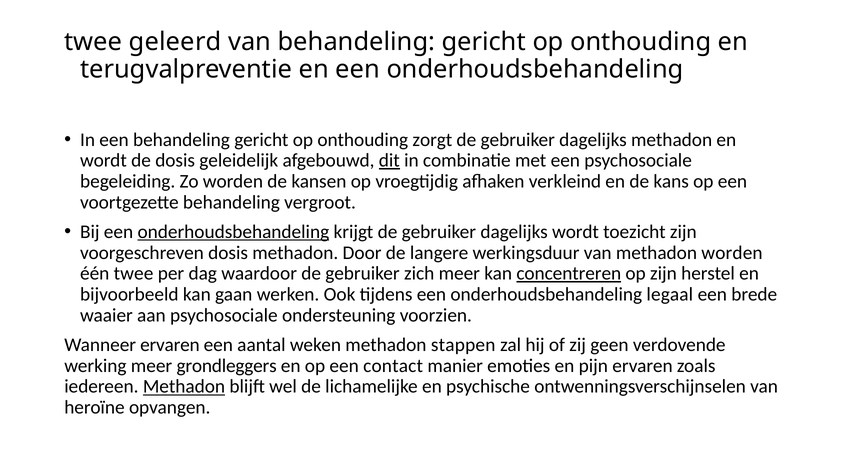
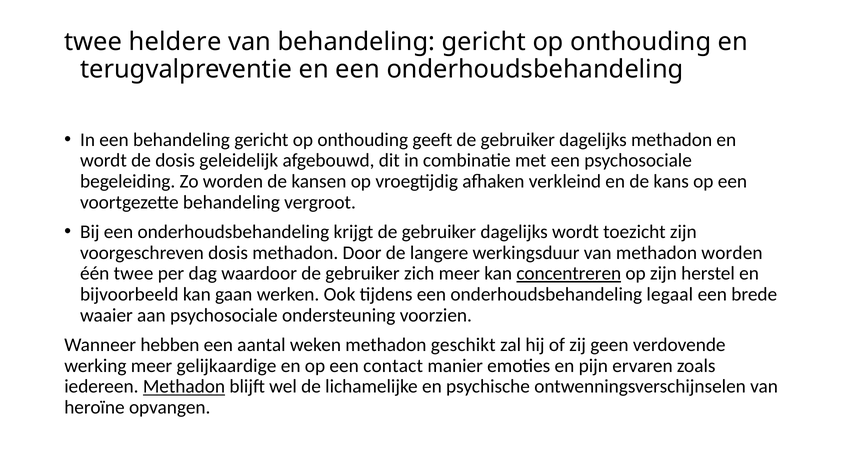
geleerd: geleerd -> heldere
zorgt: zorgt -> geeft
dit underline: present -> none
onderhoudsbehandeling at (233, 232) underline: present -> none
Wanneer ervaren: ervaren -> hebben
stappen: stappen -> geschikt
grondleggers: grondleggers -> gelijkaardige
